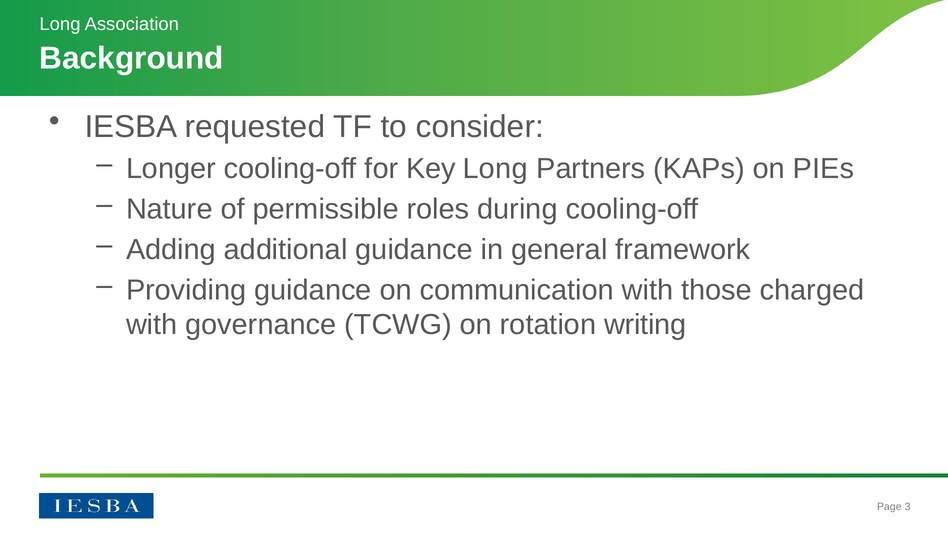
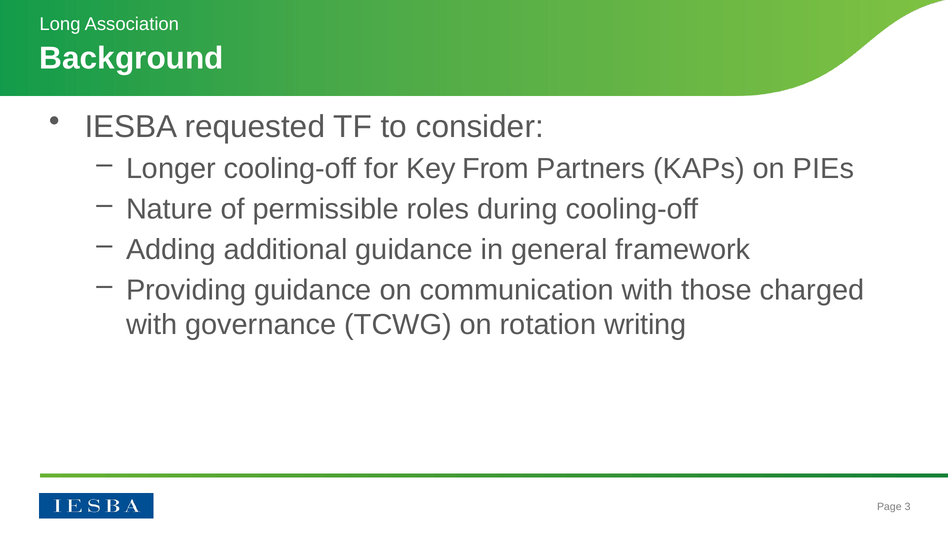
Key Long: Long -> From
